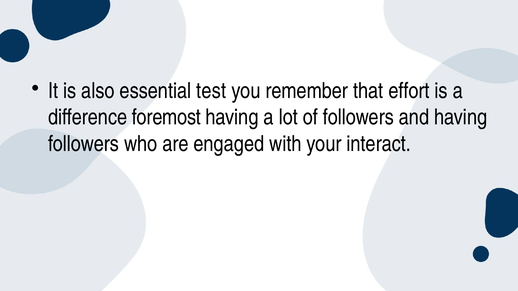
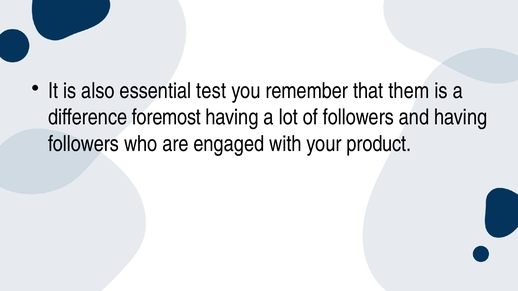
effort: effort -> them
interact: interact -> product
